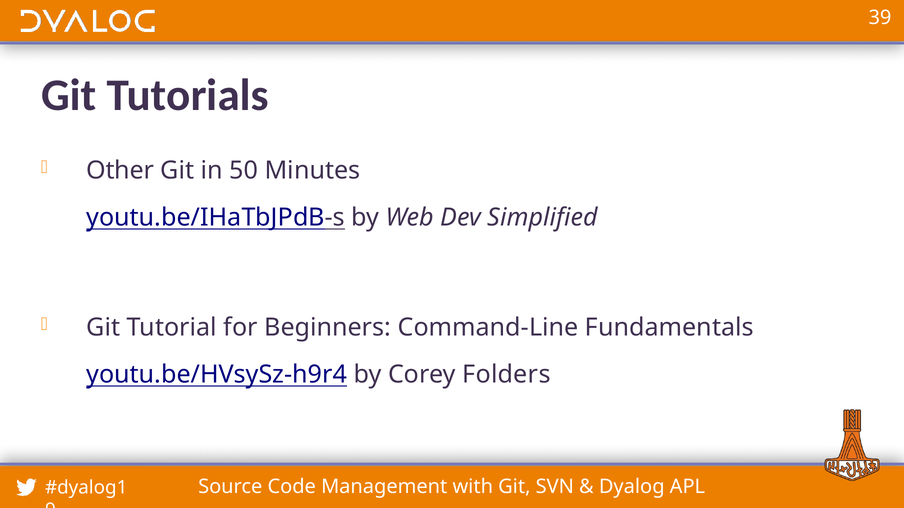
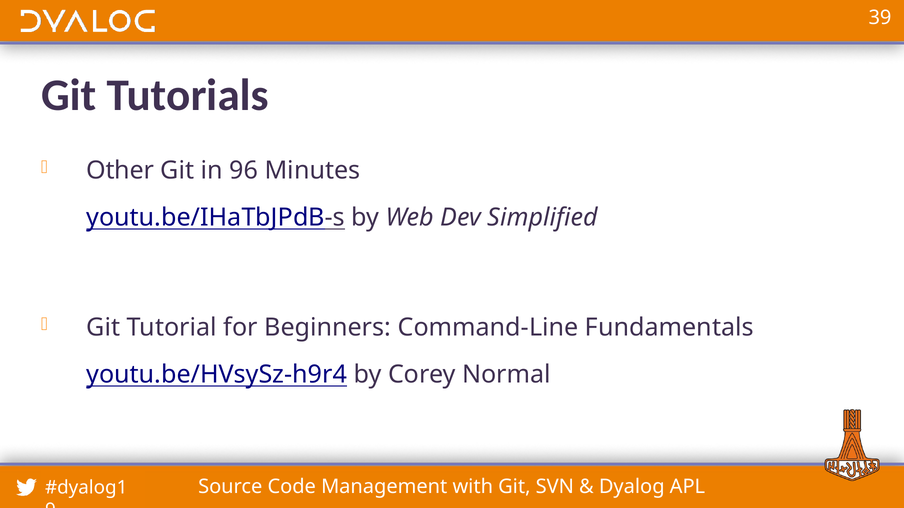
50: 50 -> 96
Folders: Folders -> Normal
